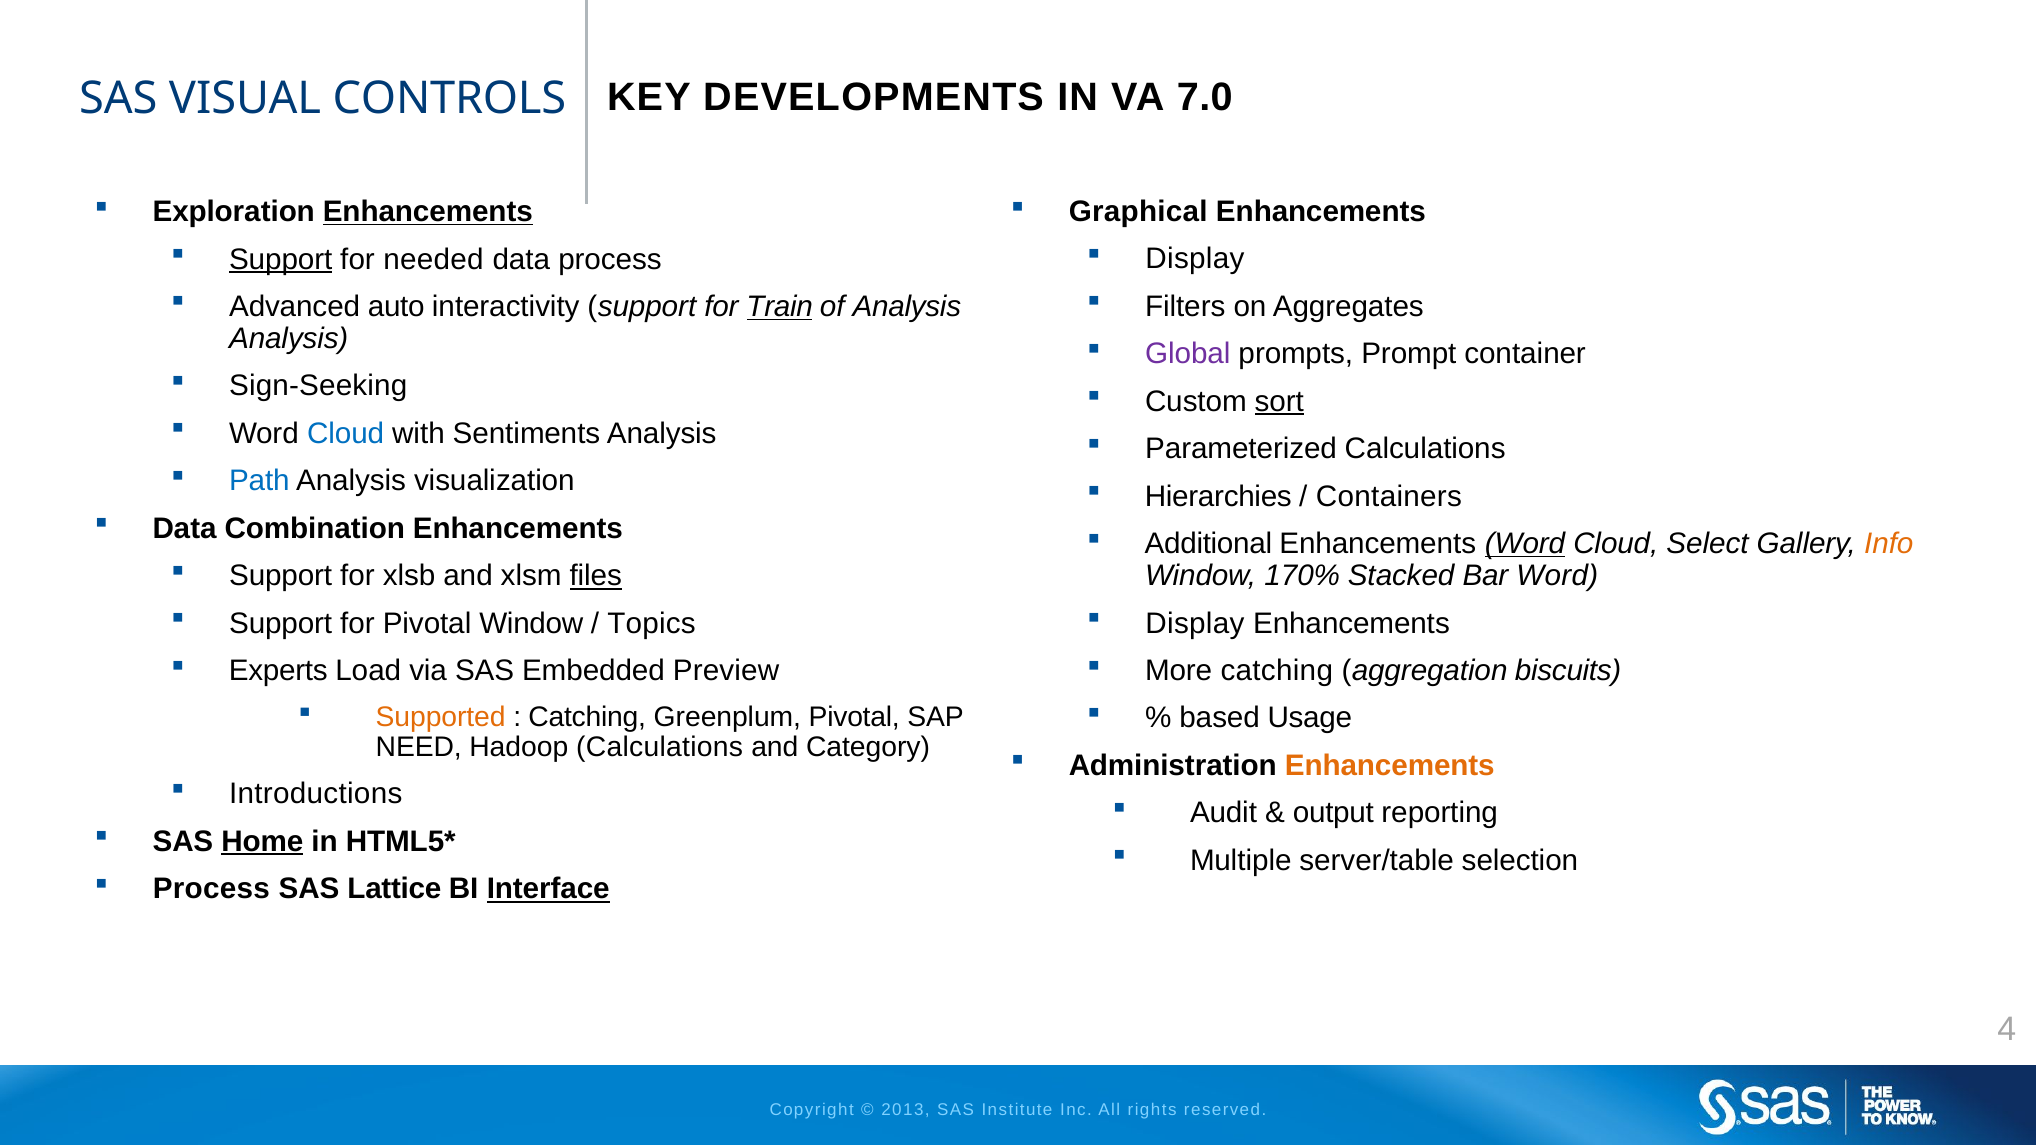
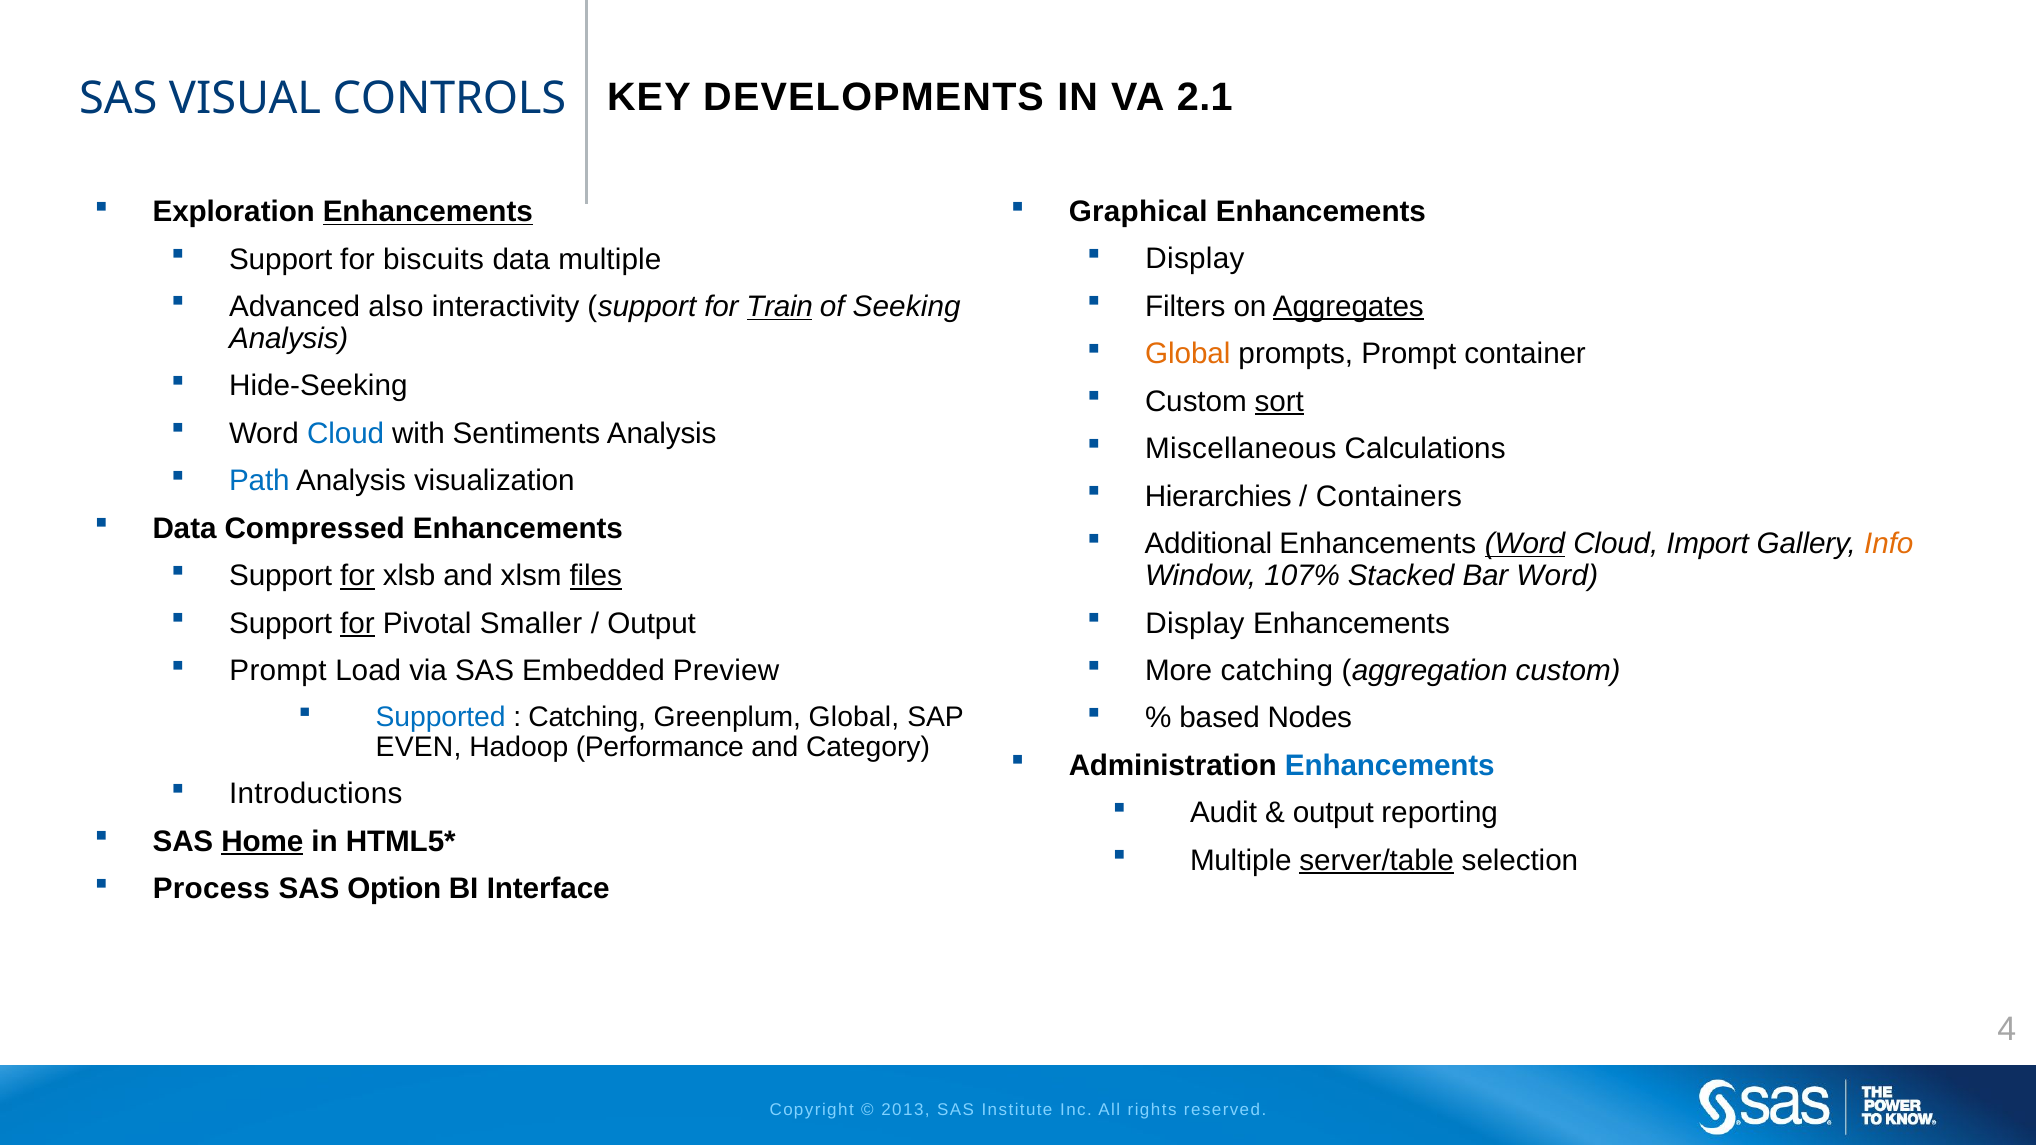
7.0: 7.0 -> 2.1
Support at (281, 259) underline: present -> none
needed: needed -> biscuits
data process: process -> multiple
auto: auto -> also
of Analysis: Analysis -> Seeking
Aggregates underline: none -> present
Global at (1188, 354) colour: purple -> orange
Sign-Seeking: Sign-Seeking -> Hide-Seeking
Parameterized: Parameterized -> Miscellaneous
Combination: Combination -> Compressed
Select: Select -> Import
for at (358, 576) underline: none -> present
170%: 170% -> 107%
for at (358, 624) underline: none -> present
Pivotal Window: Window -> Smaller
Topics at (652, 624): Topics -> Output
Experts at (278, 671): Experts -> Prompt
aggregation biscuits: biscuits -> custom
Supported colour: orange -> blue
Greenplum Pivotal: Pivotal -> Global
Usage: Usage -> Nodes
NEED: NEED -> EVEN
Hadoop Calculations: Calculations -> Performance
Enhancements at (1390, 766) colour: orange -> blue
server/table underline: none -> present
Lattice: Lattice -> Option
Interface underline: present -> none
